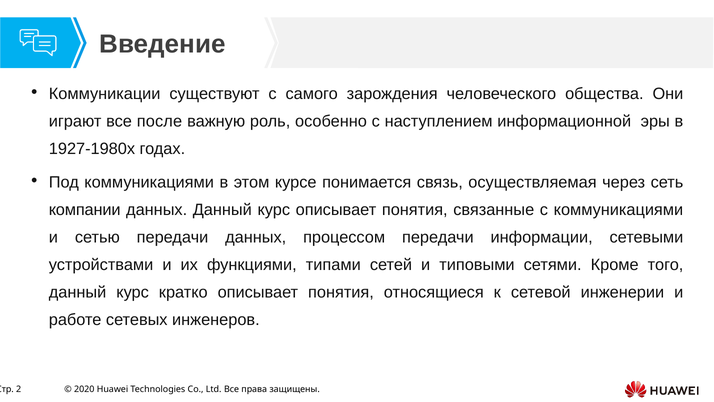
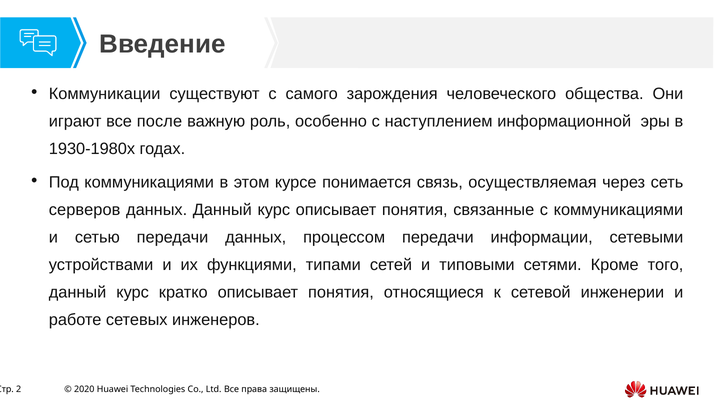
1927-1980х: 1927-1980х -> 1930-1980х
компании: компании -> серверов
